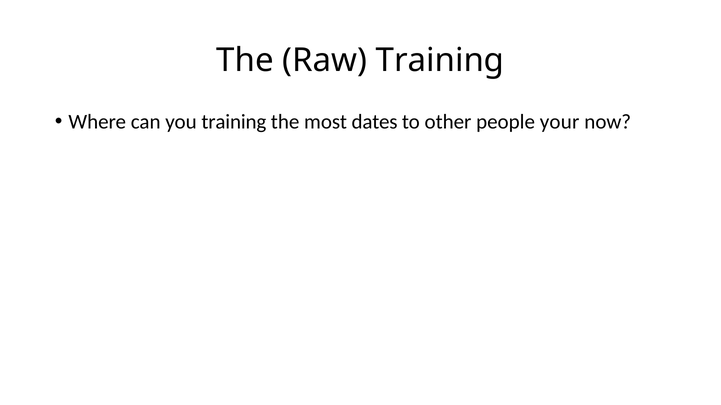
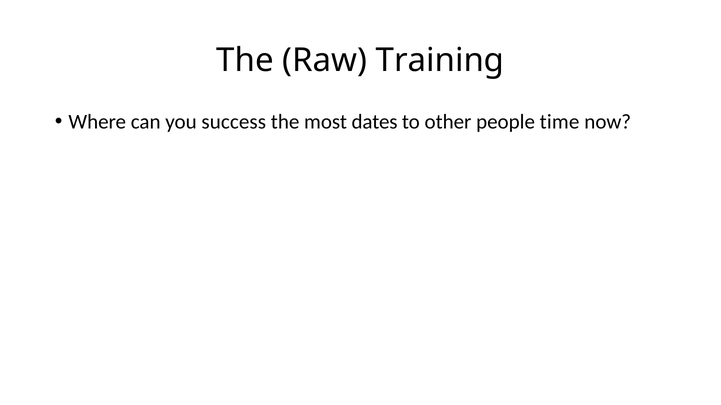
you training: training -> success
your: your -> time
